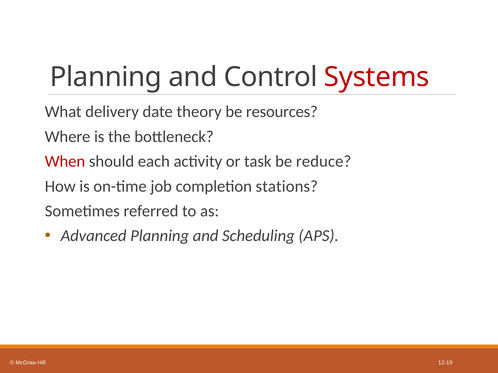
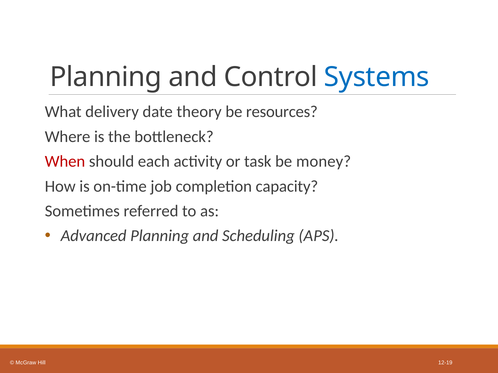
Systems colour: red -> blue
reduce: reduce -> money
stations: stations -> capacity
